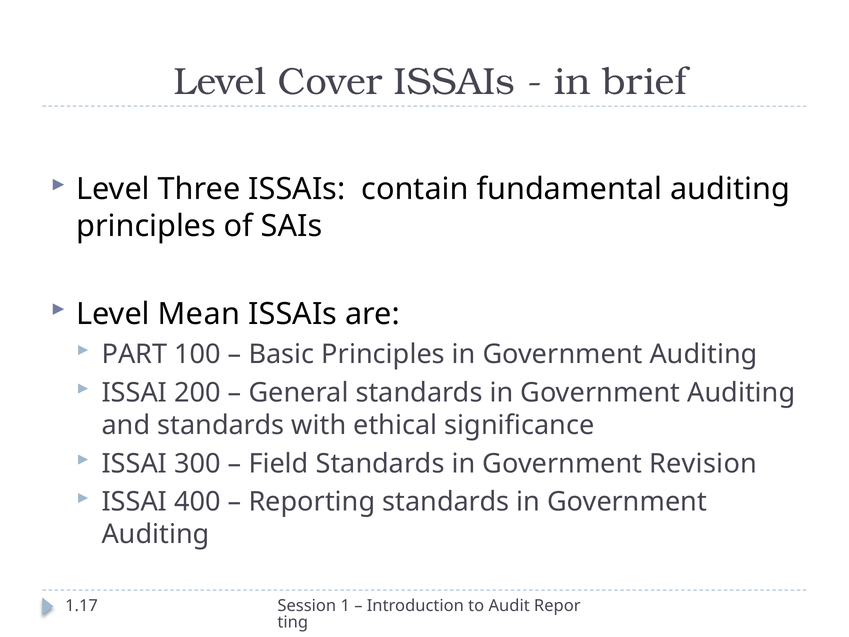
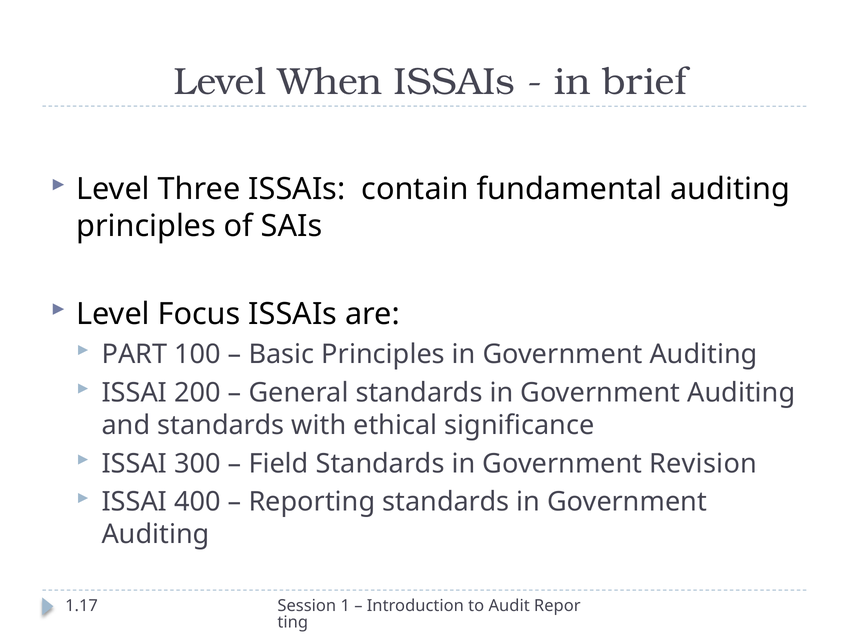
Cover: Cover -> When
Mean: Mean -> Focus
